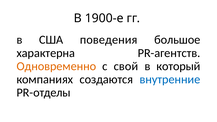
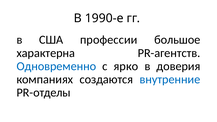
1900-е: 1900-е -> 1990-е
поведения: поведения -> профессии
Одновременно colour: orange -> blue
свой: свой -> ярко
который: который -> доверия
